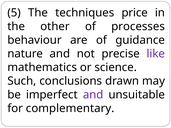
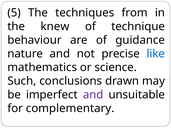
price: price -> from
other: other -> knew
processes: processes -> technique
like colour: purple -> blue
